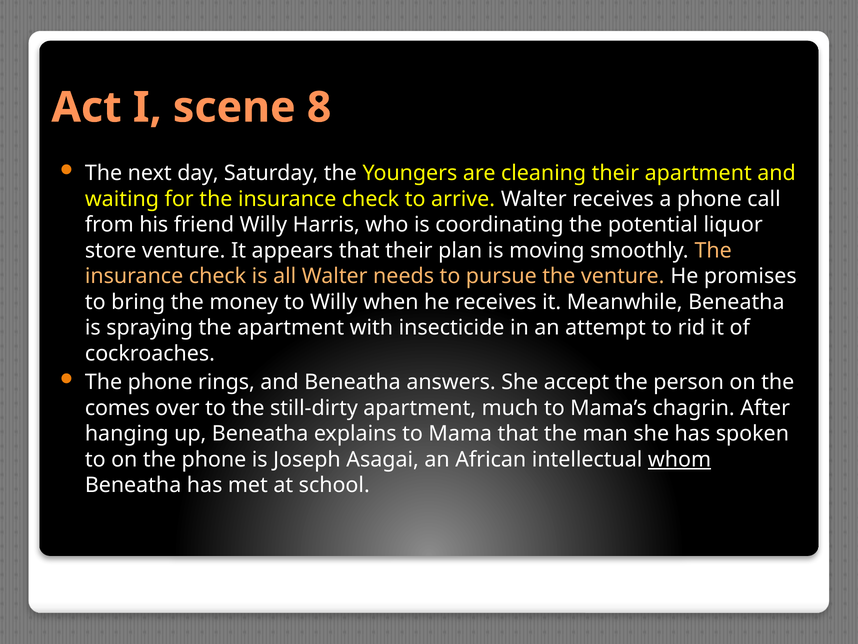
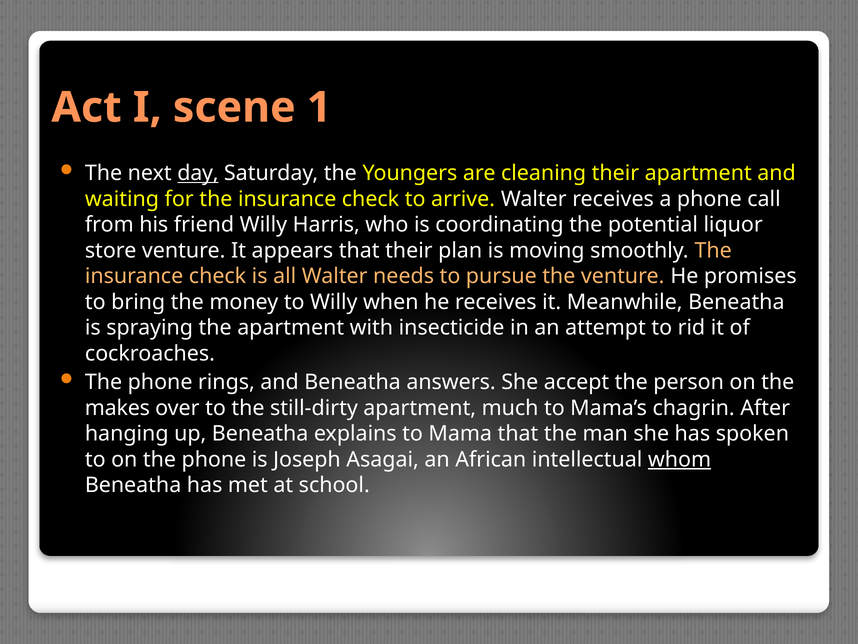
8: 8 -> 1
day underline: none -> present
comes: comes -> makes
